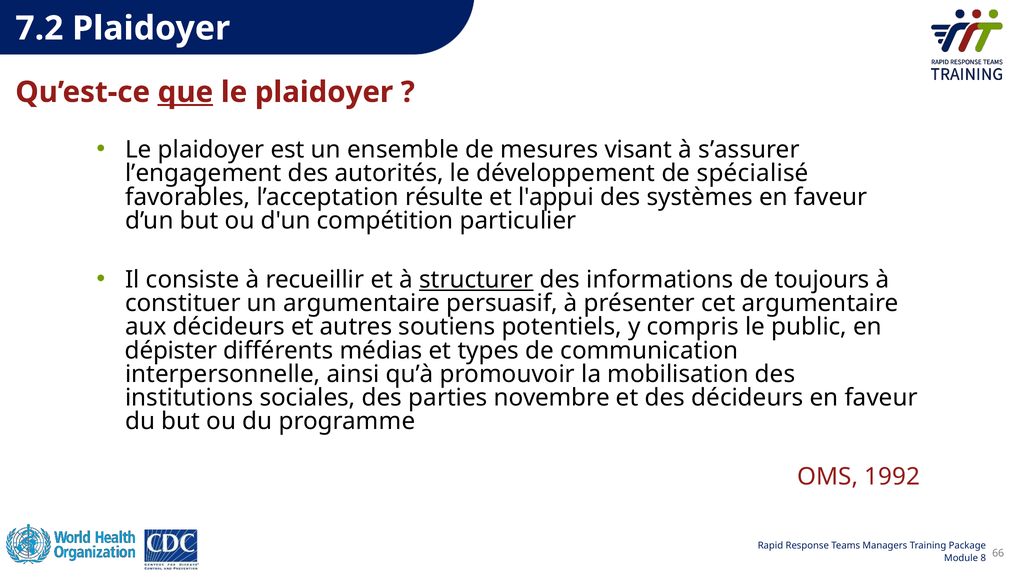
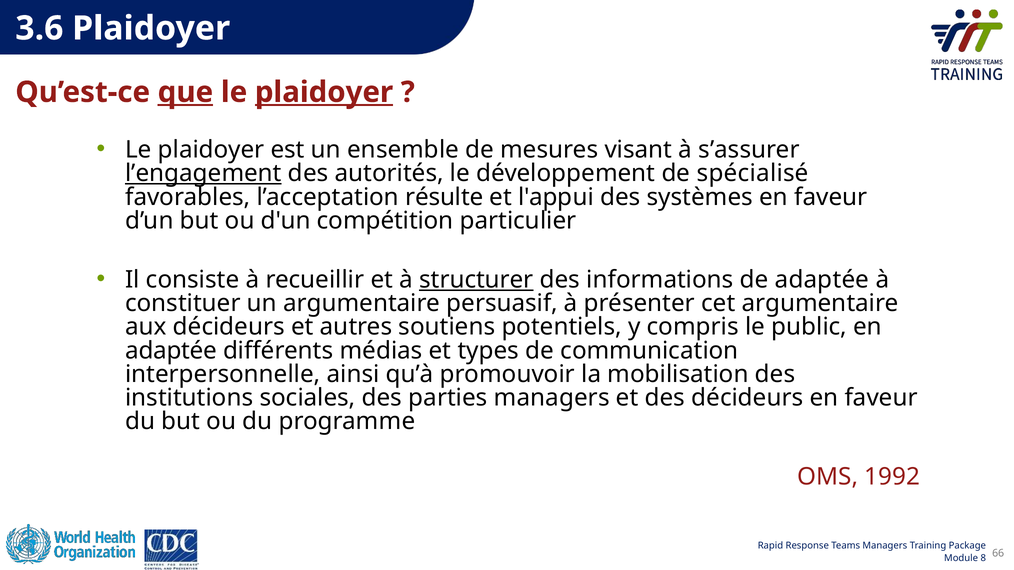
7.2: 7.2 -> 3.6
plaidoyer at (324, 92) underline: none -> present
lʼengagement underline: none -> present
de toujours: toujours -> adaptée
dépister at (171, 351): dépister -> adaptée
parties novembre: novembre -> managers
